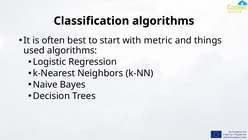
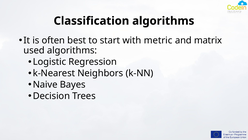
things: things -> matrix
